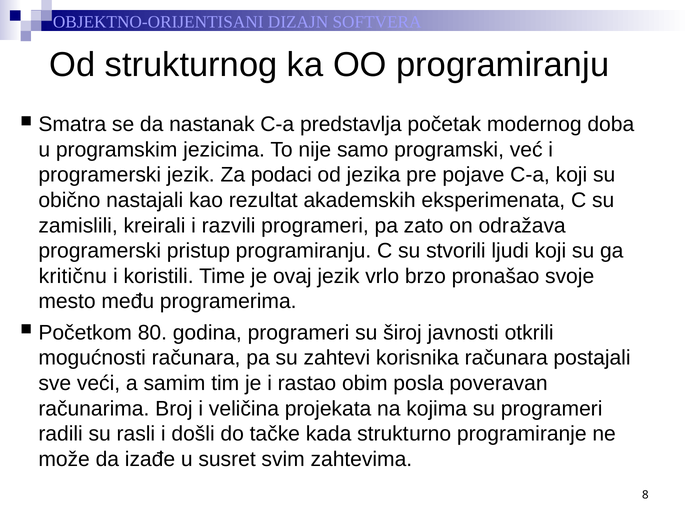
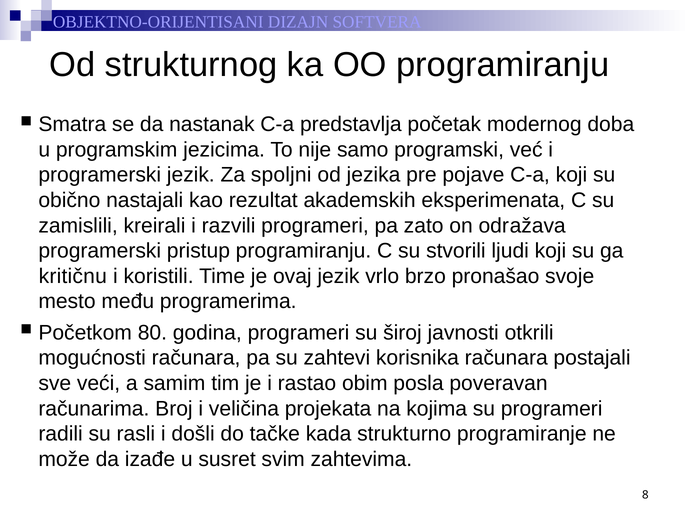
podaci: podaci -> spoljni
